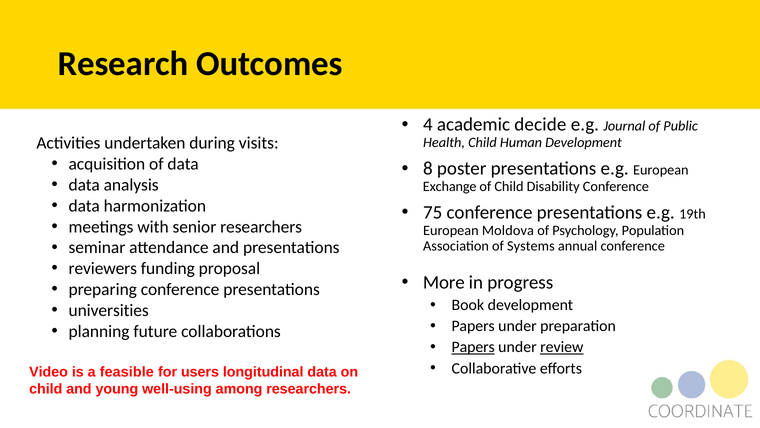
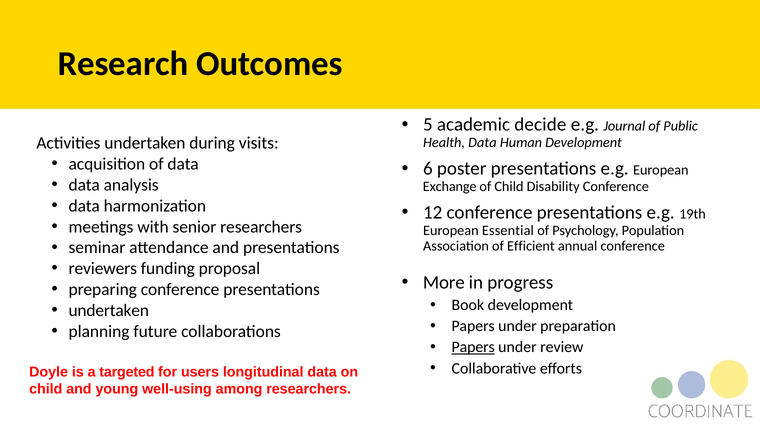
4: 4 -> 5
Health Child: Child -> Data
8: 8 -> 6
75: 75 -> 12
Moldova: Moldova -> Essential
Systems: Systems -> Efficient
universities at (109, 310): universities -> undertaken
review underline: present -> none
Video: Video -> Doyle
feasible: feasible -> targeted
